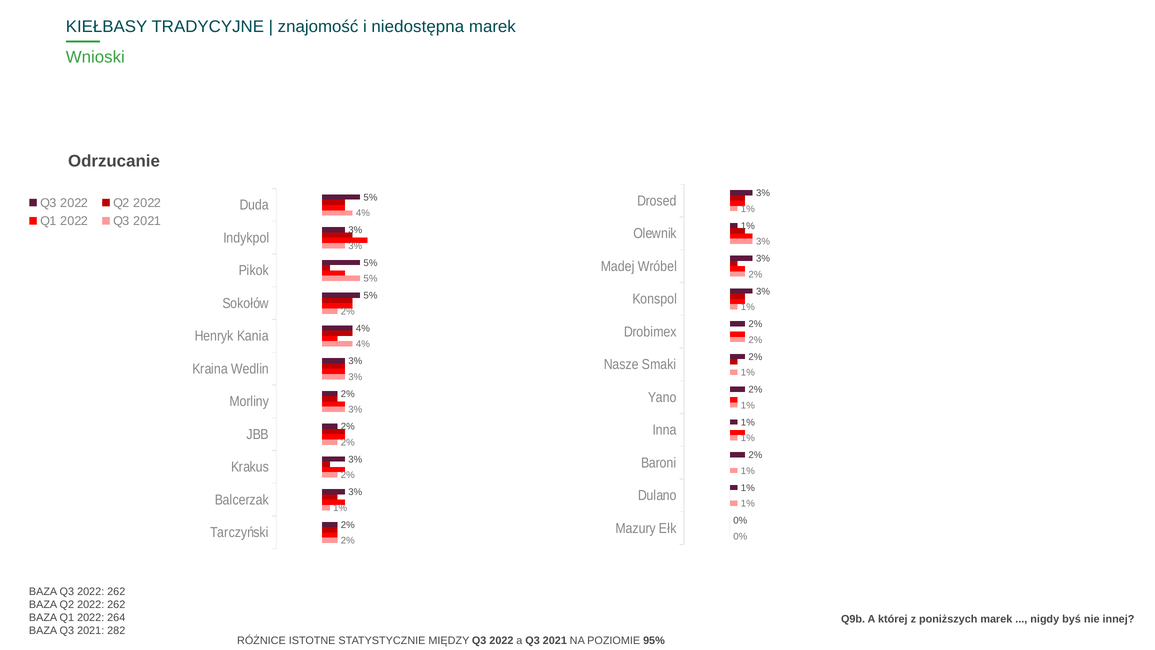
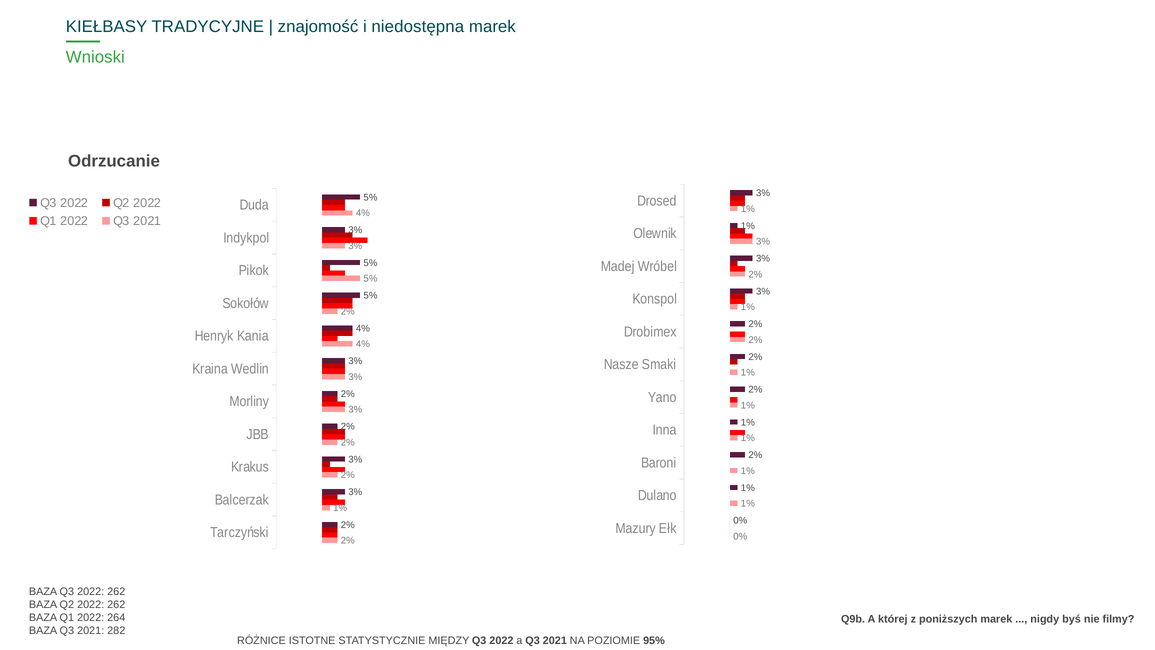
innej: innej -> filmy
